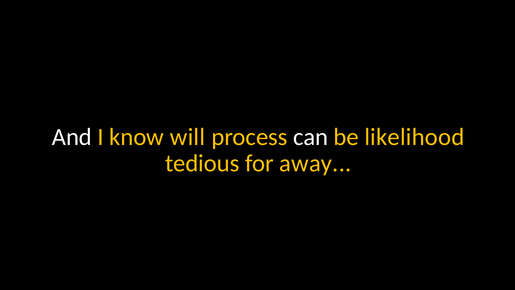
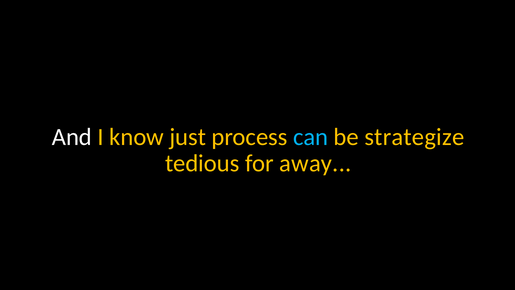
will: will -> just
can colour: white -> light blue
likelihood: likelihood -> strategize
